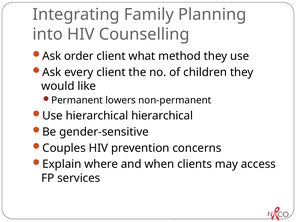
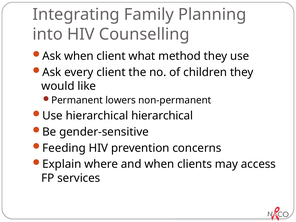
Ask order: order -> when
Couples: Couples -> Feeding
